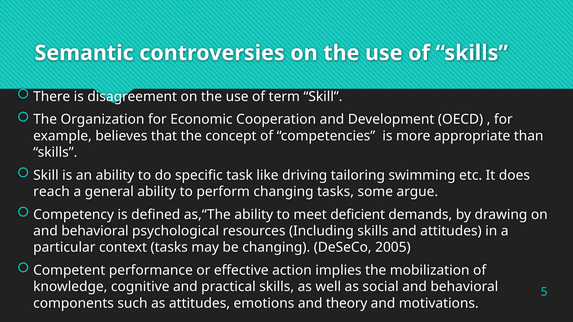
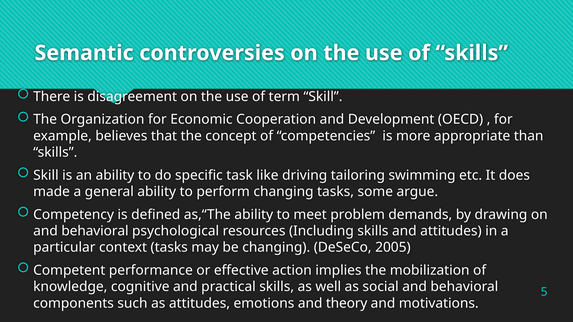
reach: reach -> made
deficient: deficient -> problem
